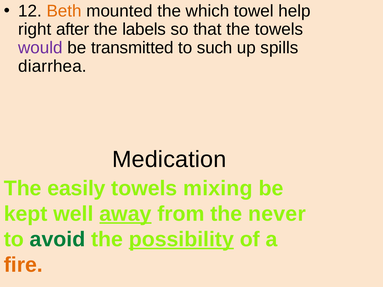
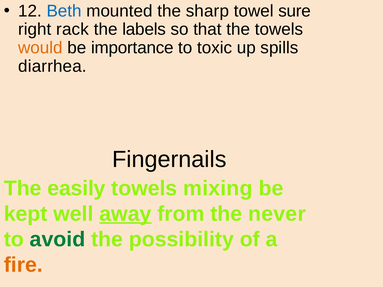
Beth colour: orange -> blue
which: which -> sharp
help: help -> sure
after: after -> rack
would colour: purple -> orange
transmitted: transmitted -> importance
such: such -> toxic
Medication: Medication -> Fingernails
possibility underline: present -> none
